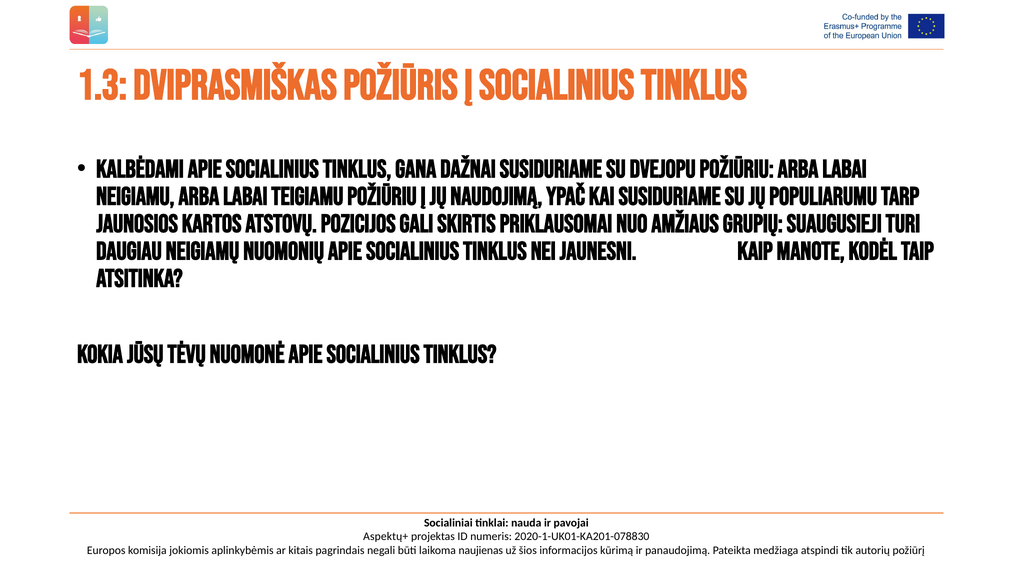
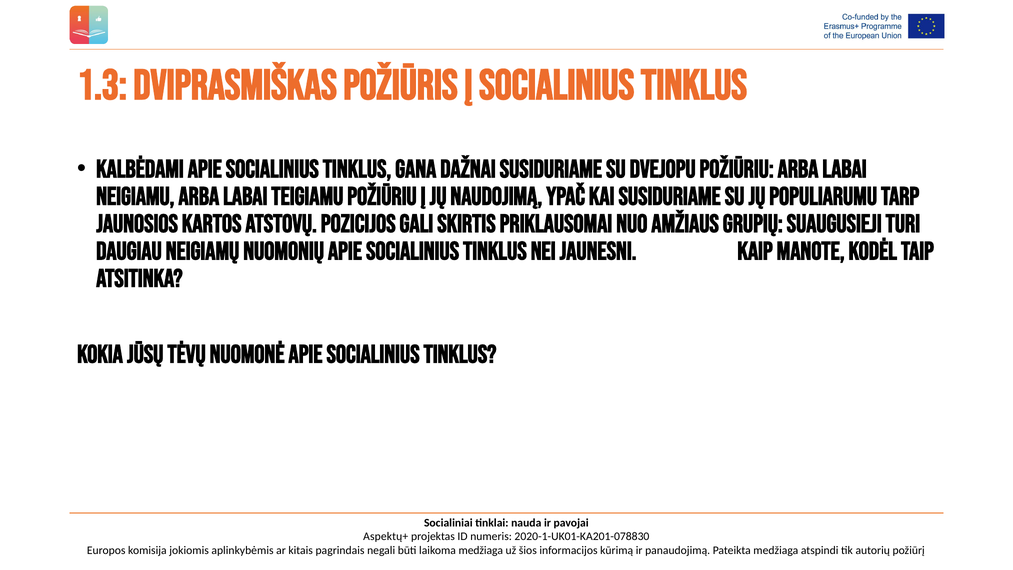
laikoma naujienas: naujienas -> medžiaga
